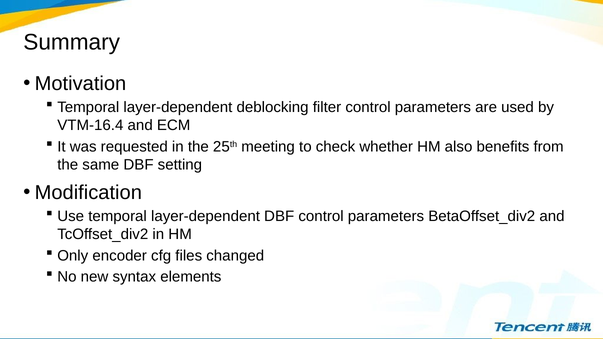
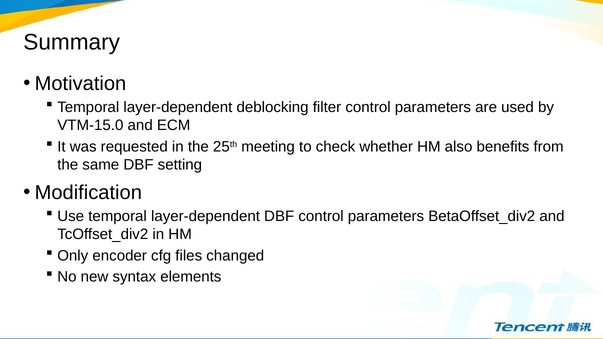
VTM-16.4: VTM-16.4 -> VTM-15.0
